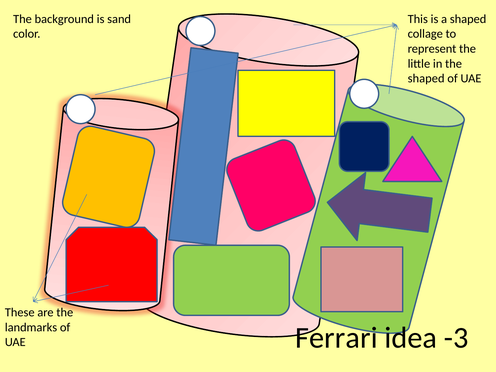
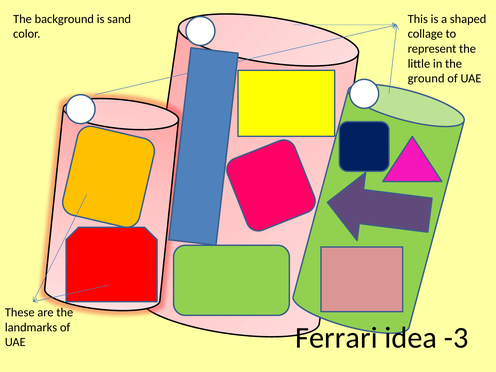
shaped at (426, 79): shaped -> ground
